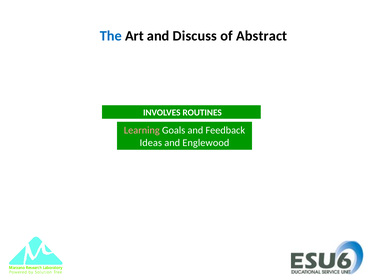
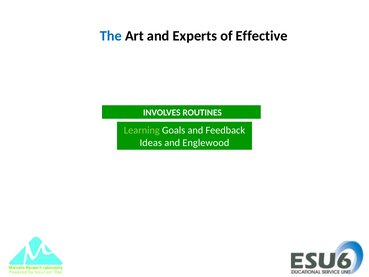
Discuss: Discuss -> Experts
Abstract: Abstract -> Effective
Learning colour: pink -> light green
